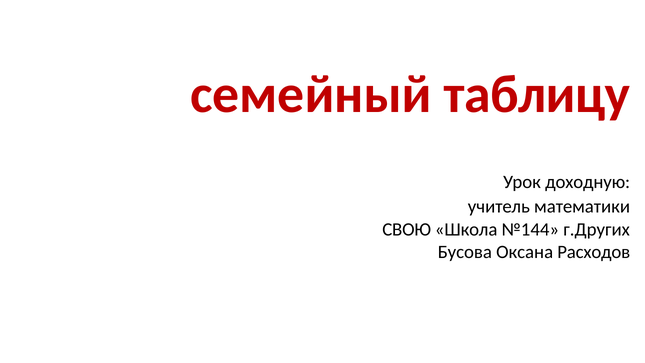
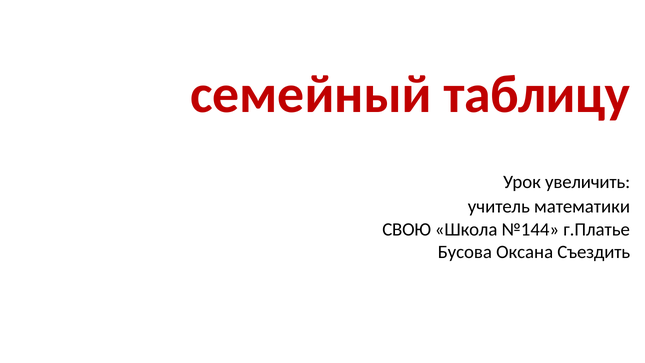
доходную: доходную -> увеличить
г.Других: г.Других -> г.Платье
Расходов: Расходов -> Съездить
